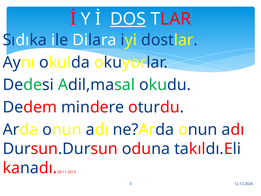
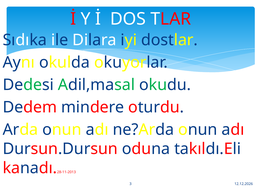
DOS underline: present -> none
